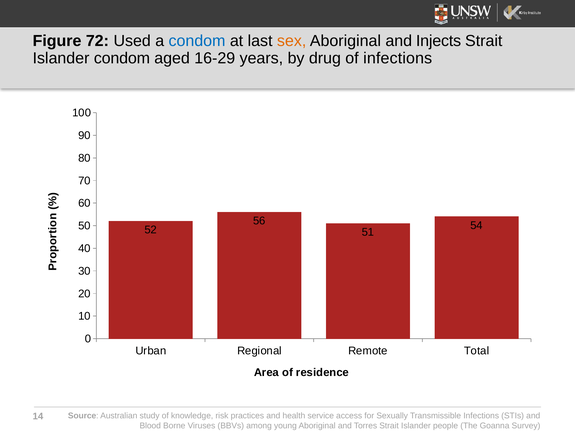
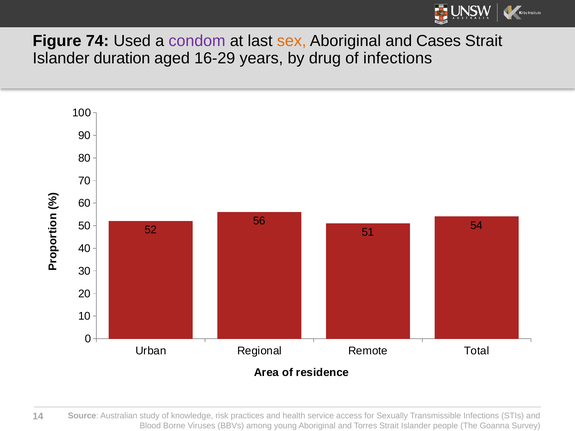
72: 72 -> 74
condom at (197, 41) colour: blue -> purple
Injects: Injects -> Cases
Islander condom: condom -> duration
